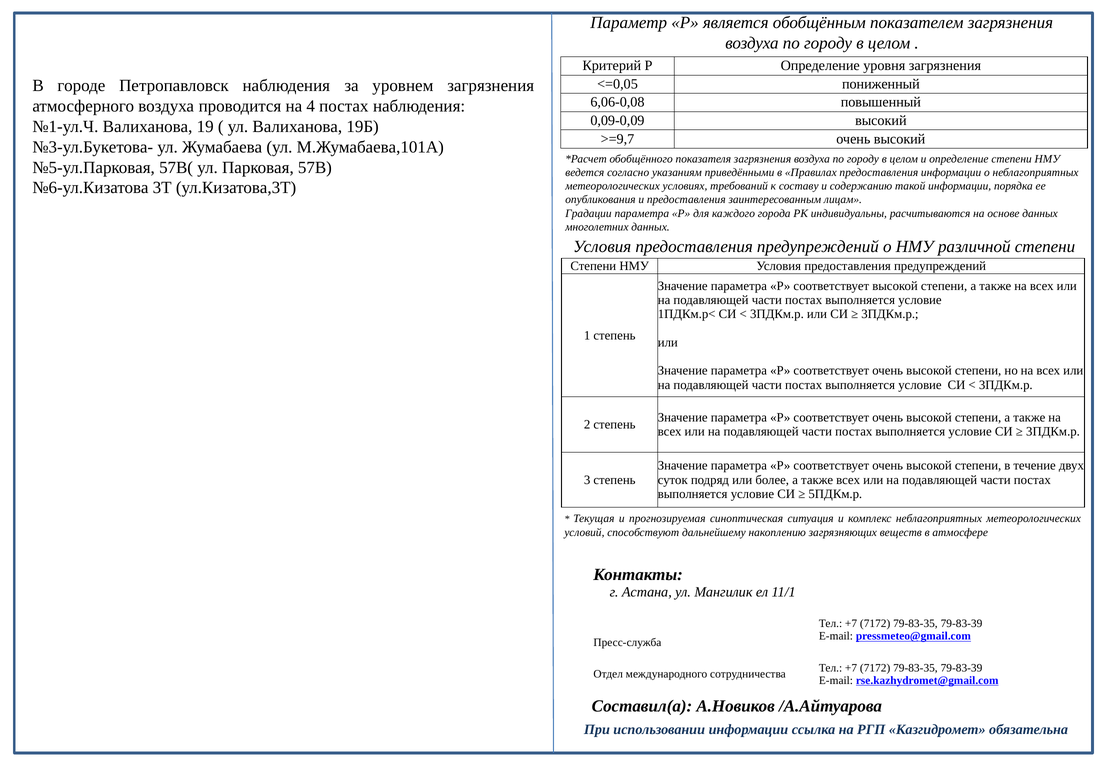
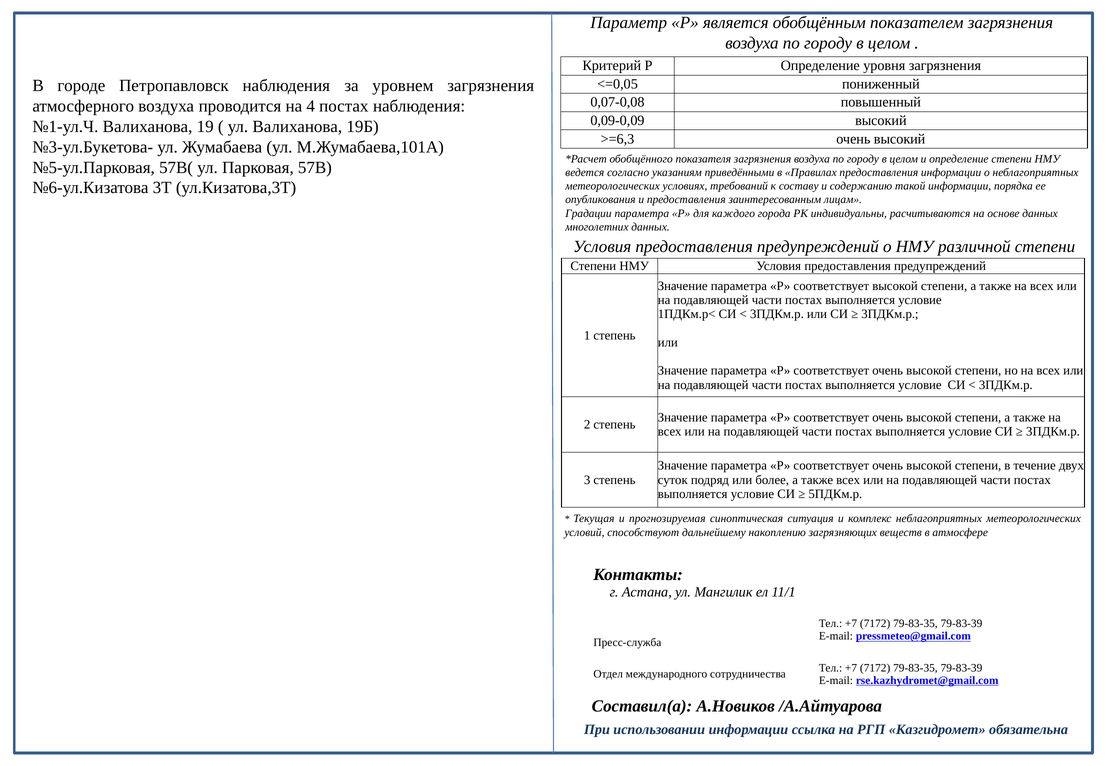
6,06-0,08: 6,06-0,08 -> 0,07-0,08
>=9,7: >=9,7 -> >=6,3
